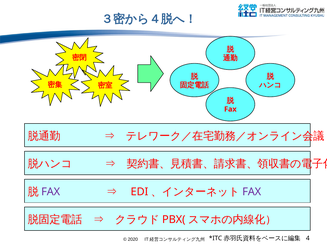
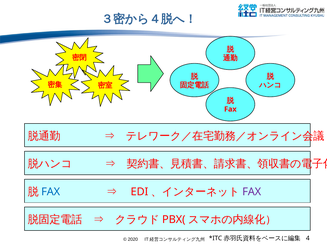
FAX at (51, 192) colour: purple -> blue
